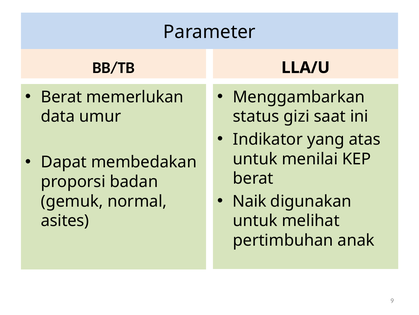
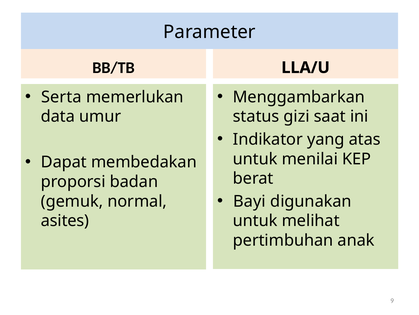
Berat at (61, 97): Berat -> Serta
Naik: Naik -> Bayi
